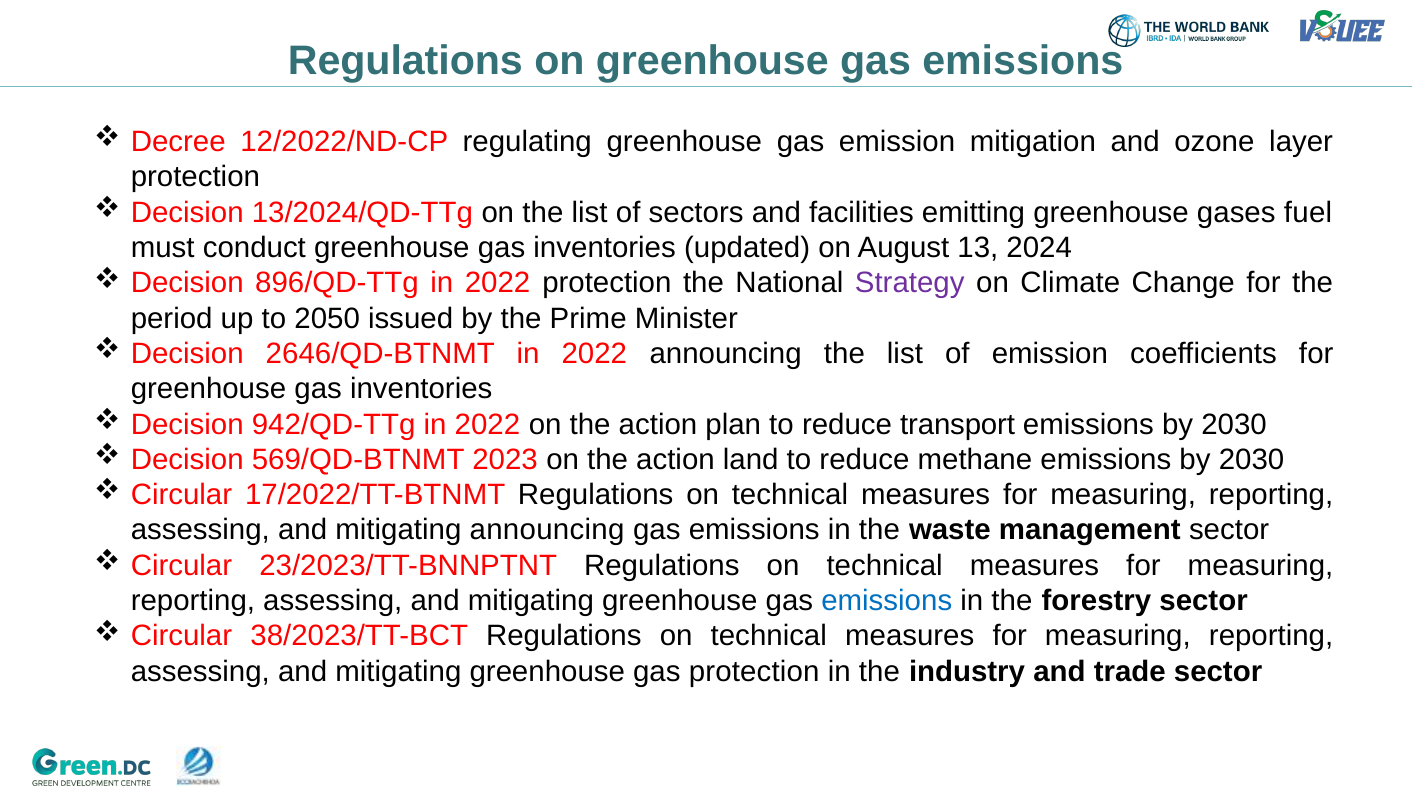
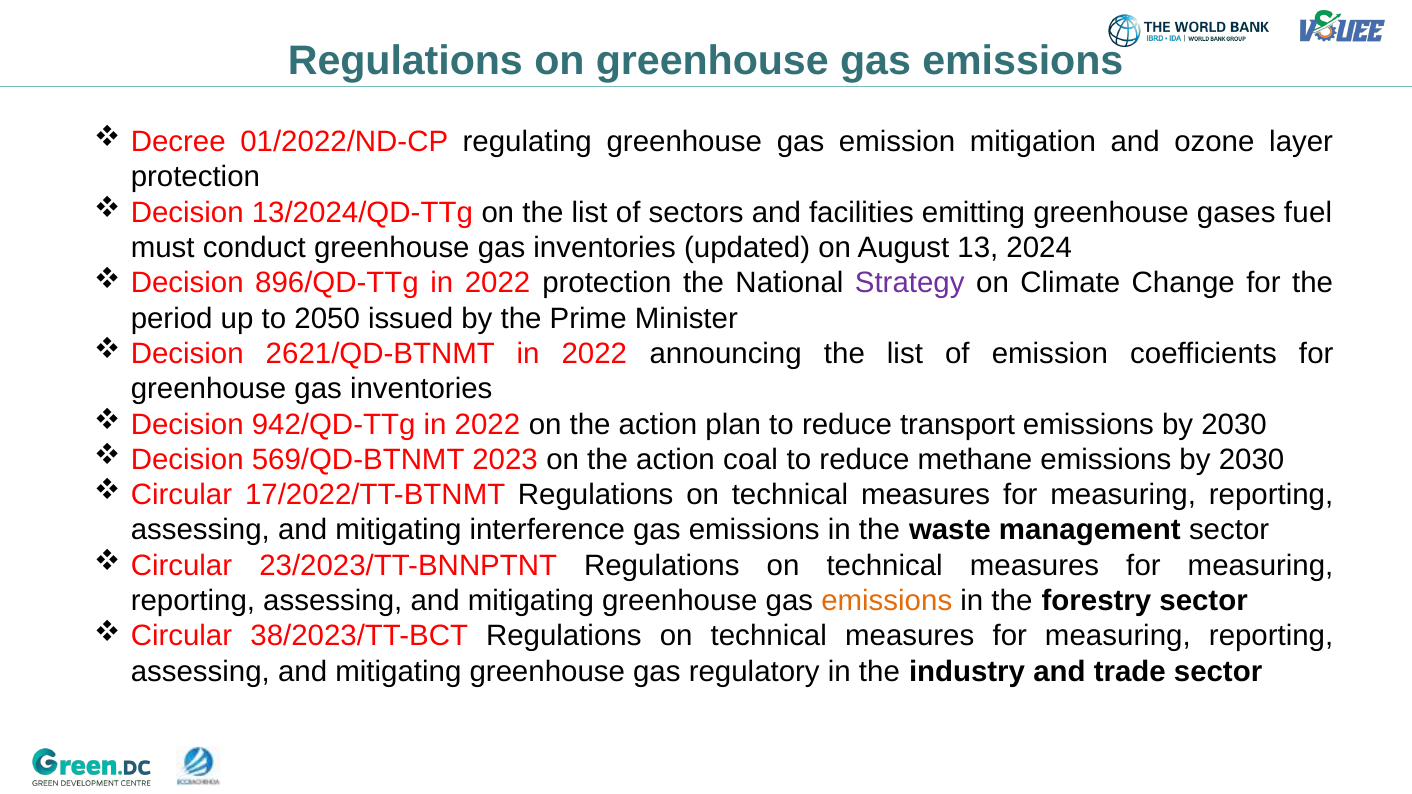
12/2022/ND-CP: 12/2022/ND-CP -> 01/2022/ND-CP
2646/QD-BTNMT: 2646/QD-BTNMT -> 2621/QD-BTNMT
land: land -> coal
mitigating announcing: announcing -> interference
emissions at (887, 601) colour: blue -> orange
gas protection: protection -> regulatory
